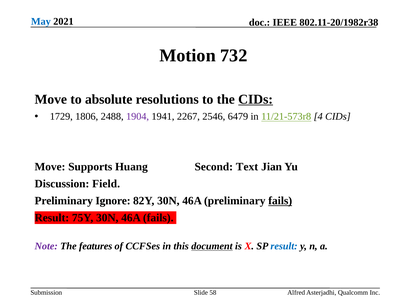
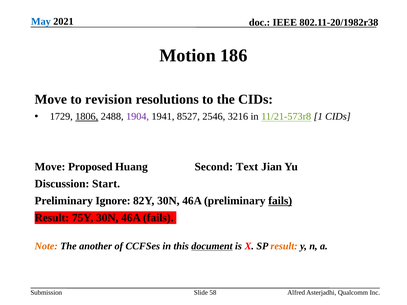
732: 732 -> 186
absolute: absolute -> revision
CIDs at (256, 99) underline: present -> none
1806 underline: none -> present
2267: 2267 -> 8527
6479: 6479 -> 3216
4: 4 -> 1
Supports: Supports -> Proposed
Field: Field -> Start
Note colour: purple -> orange
features: features -> another
result at (284, 246) colour: blue -> orange
